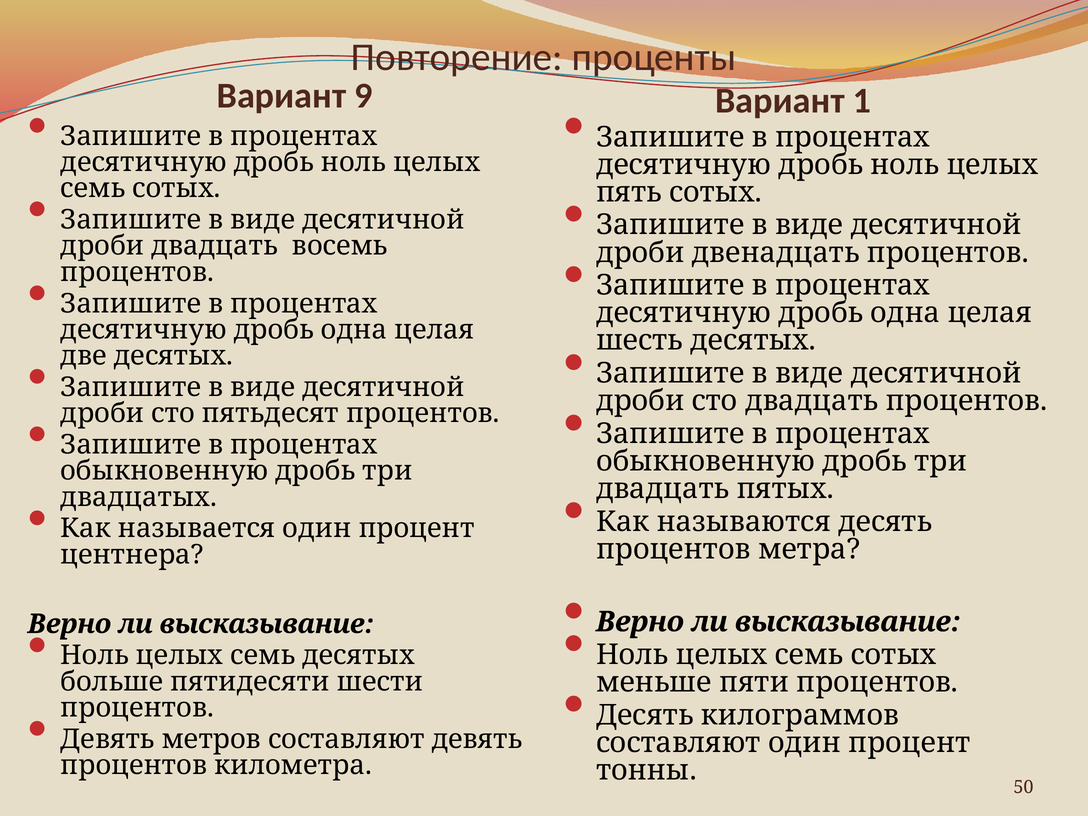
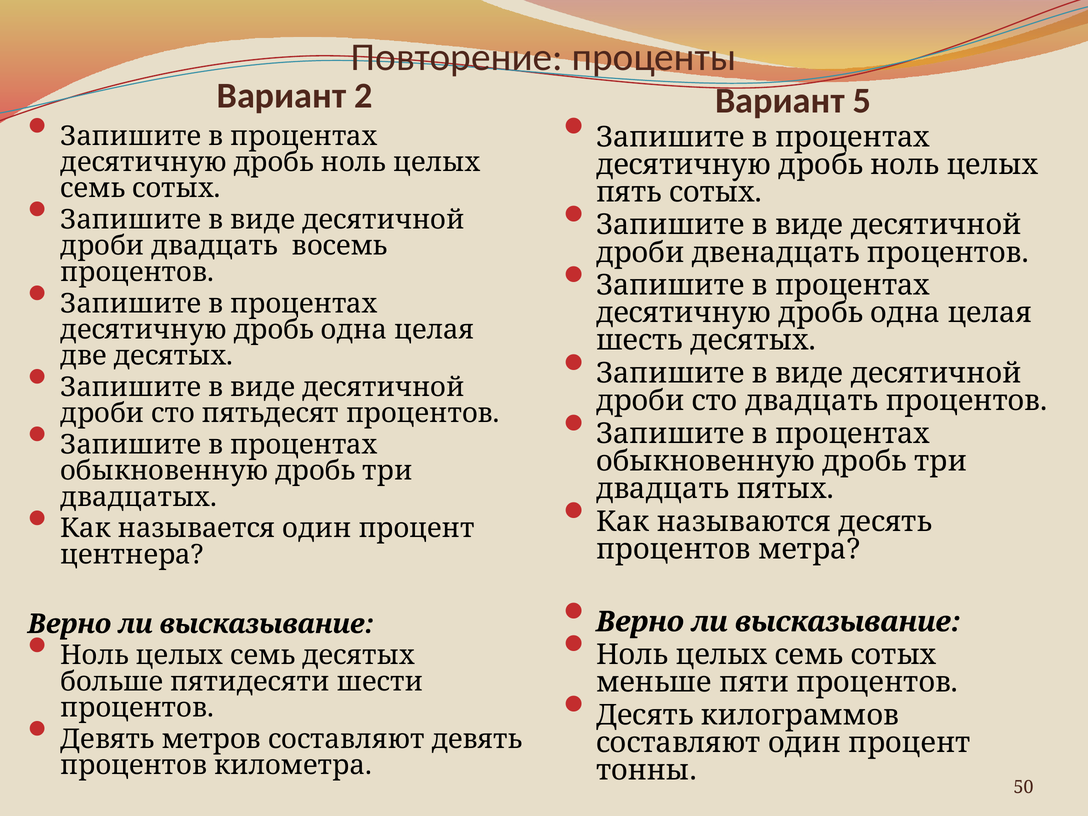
9: 9 -> 2
1: 1 -> 5
